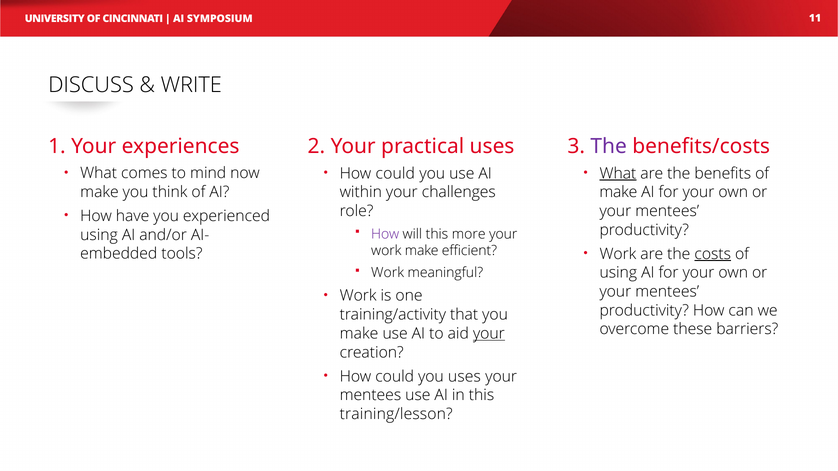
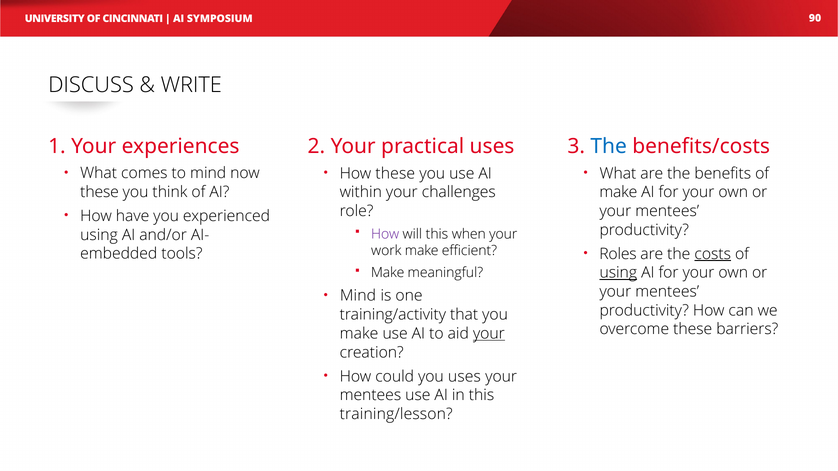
11: 11 -> 90
The at (609, 147) colour: purple -> blue
could at (395, 173): could -> these
What at (618, 173) underline: present -> none
make at (99, 192): make -> these
more: more -> when
Work at (618, 254): Work -> Roles
using at (618, 273) underline: none -> present
Work at (388, 273): Work -> Make
Work at (358, 296): Work -> Mind
